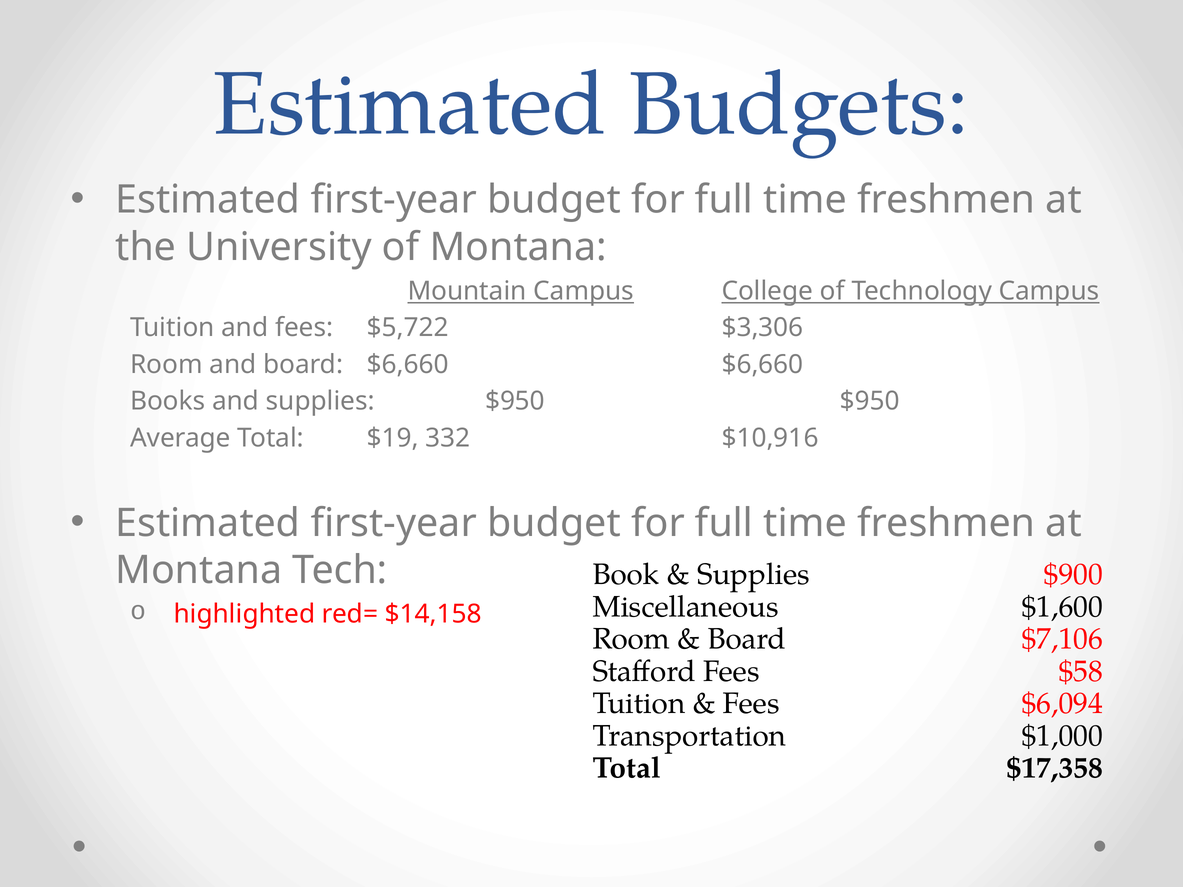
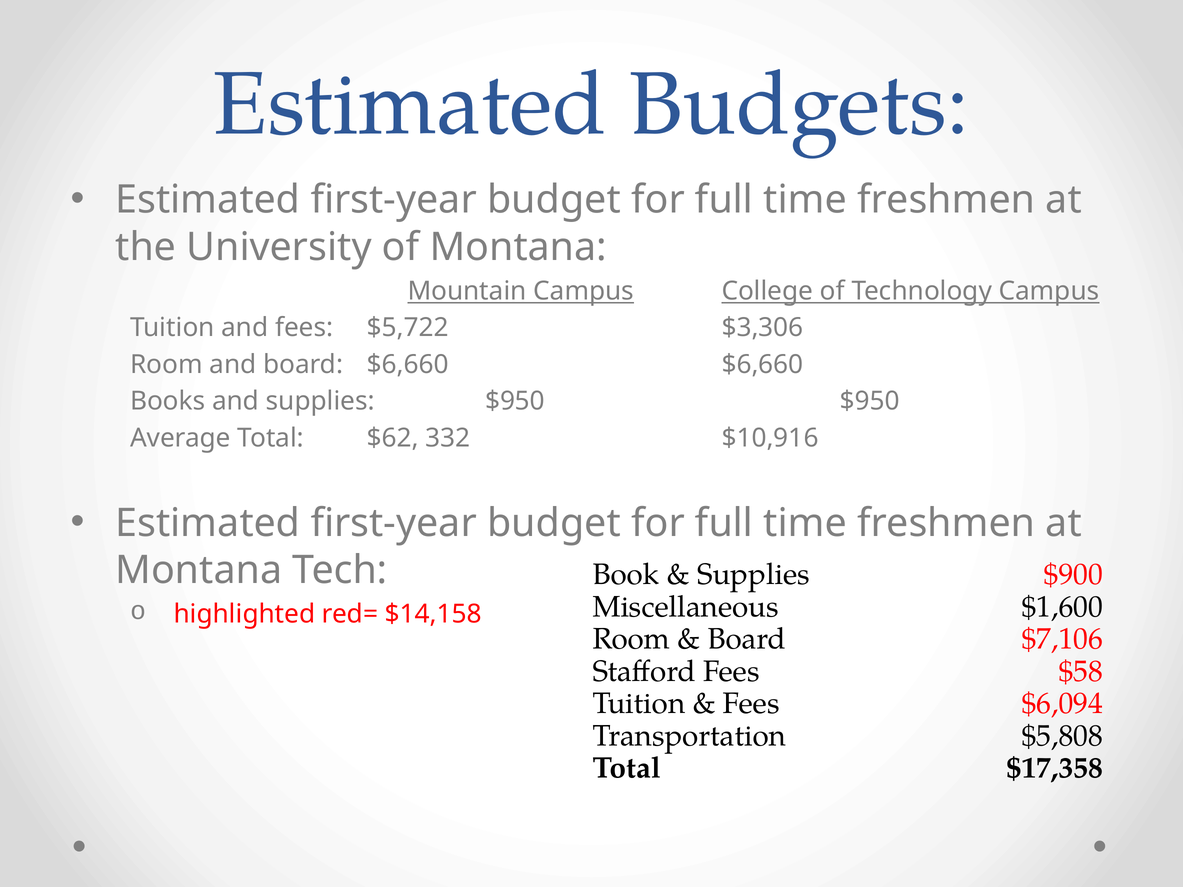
$19: $19 -> $62
$1,000: $1,000 -> $5,808
